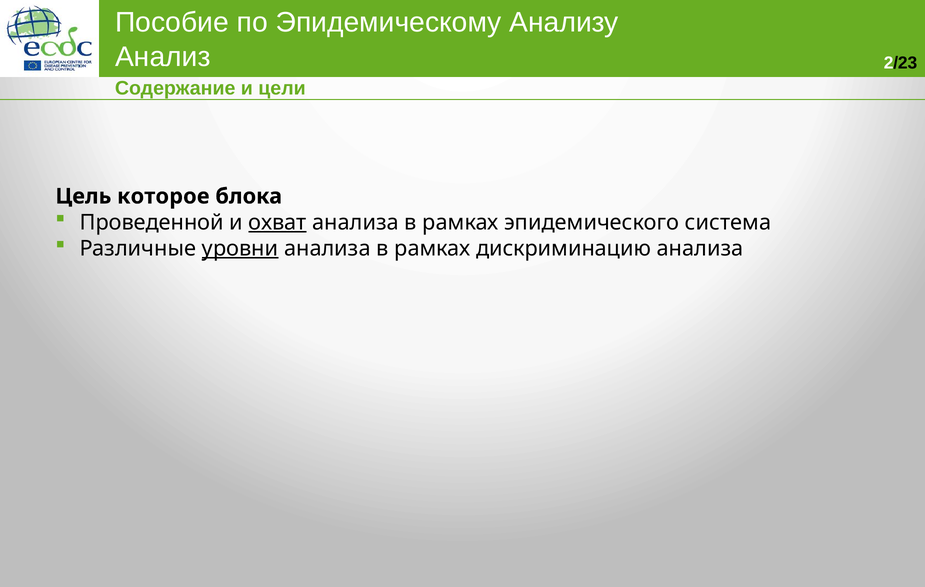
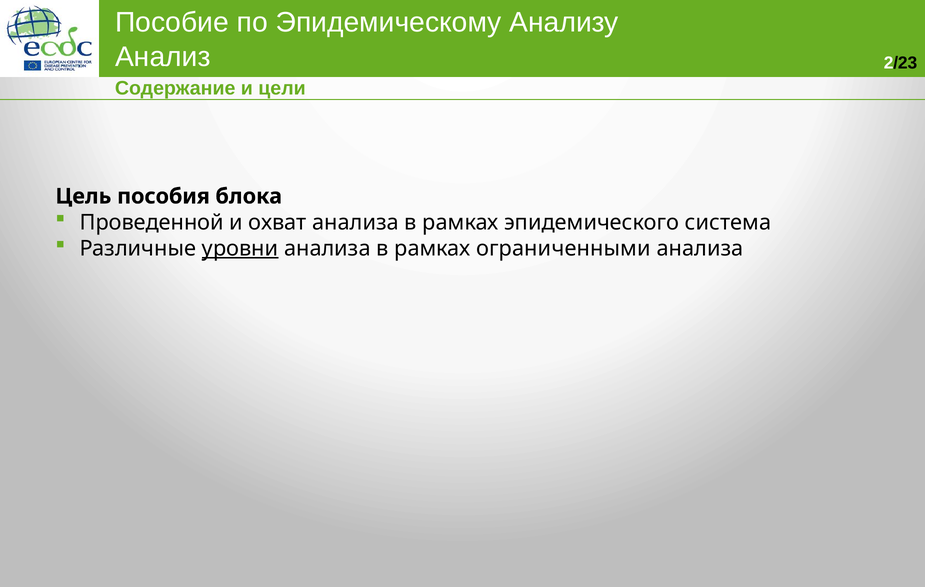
которое: которое -> пособия
охват underline: present -> none
дискриминацию: дискриминацию -> ограниченными
